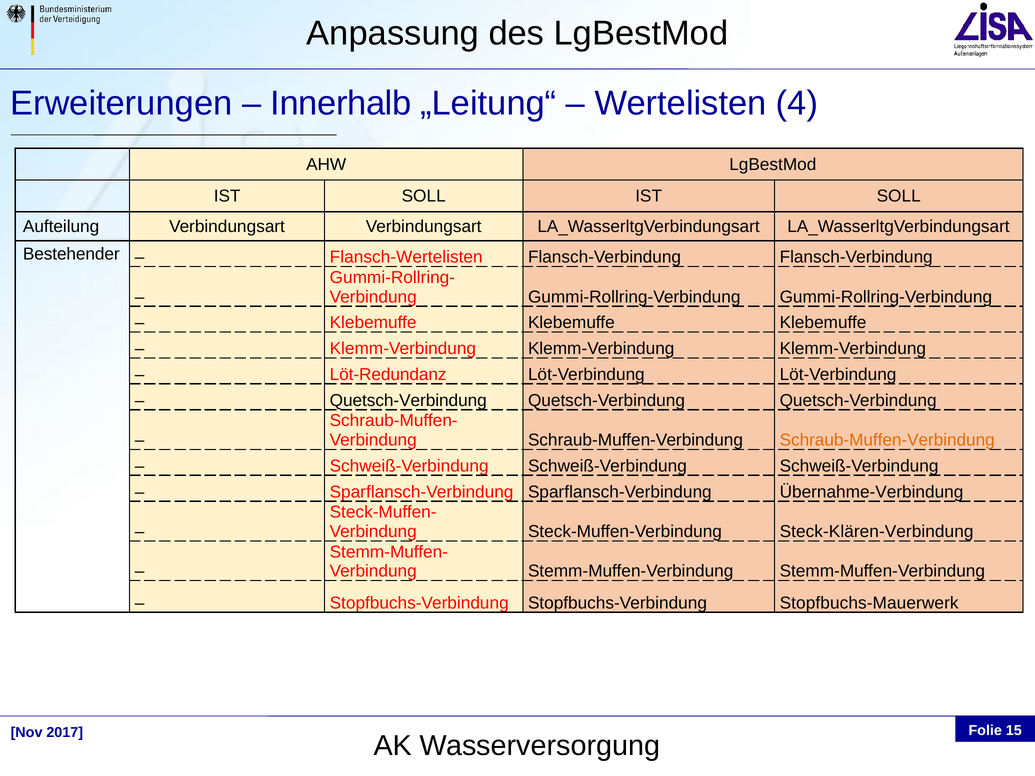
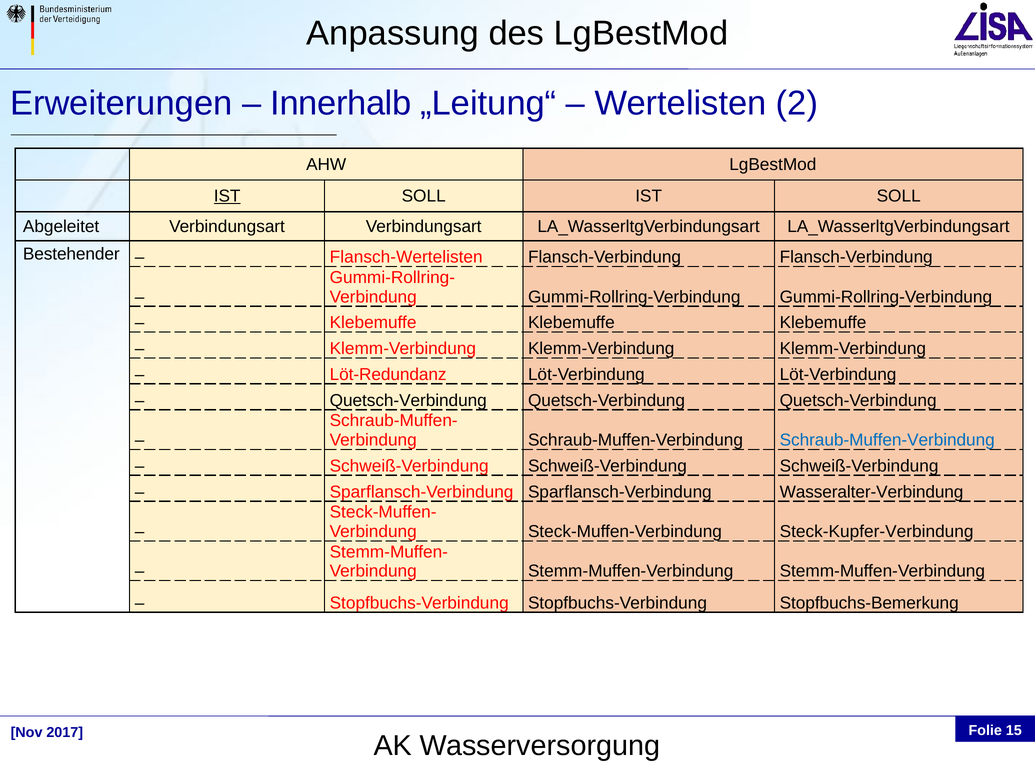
4: 4 -> 2
IST at (227, 196) underline: none -> present
Aufteilung: Aufteilung -> Abgeleitet
Schraub-Muffen-Verbindung at (887, 440) colour: orange -> blue
Übernahme-Verbindung: Übernahme-Verbindung -> Wasseralter-Verbindung
Steck-Klären-Verbindung: Steck-Klären-Verbindung -> Steck-Kupfer-Verbindung
Stopfbuchs-Mauerwerk: Stopfbuchs-Mauerwerk -> Stopfbuchs-Bemerkung
